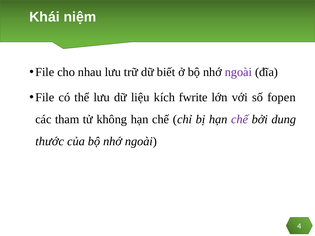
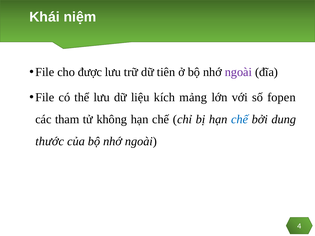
nhau: nhau -> được
biết: biết -> tiên
fwrite: fwrite -> mảng
chế at (240, 120) colour: purple -> blue
